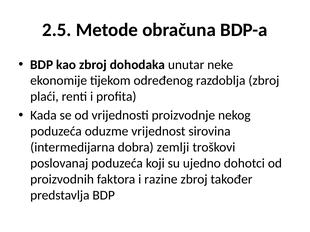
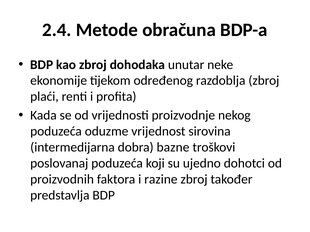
2.5: 2.5 -> 2.4
zemlji: zemlji -> bazne
